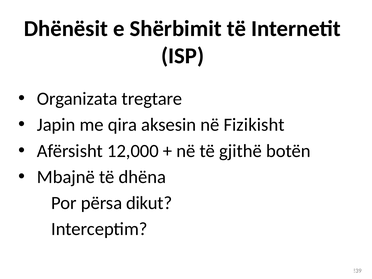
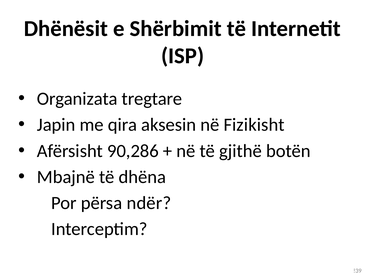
12,000: 12,000 -> 90,286
dikut: dikut -> ndër
